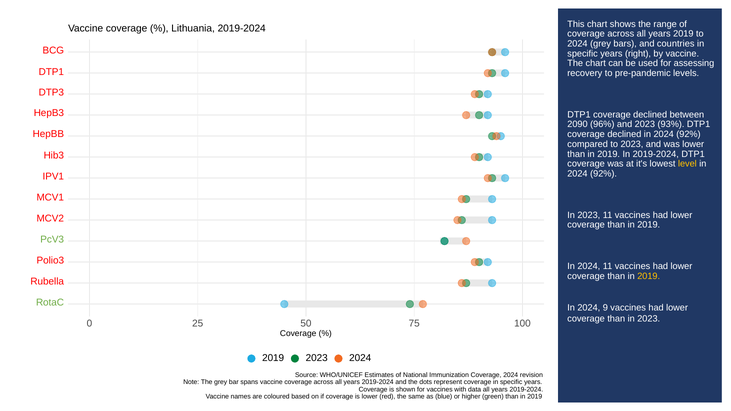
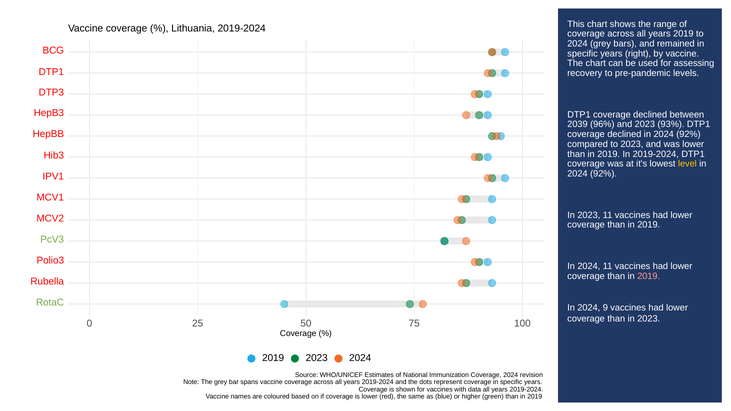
countries: countries -> remained
2090: 2090 -> 2039
2019 at (649, 276) colour: yellow -> pink
